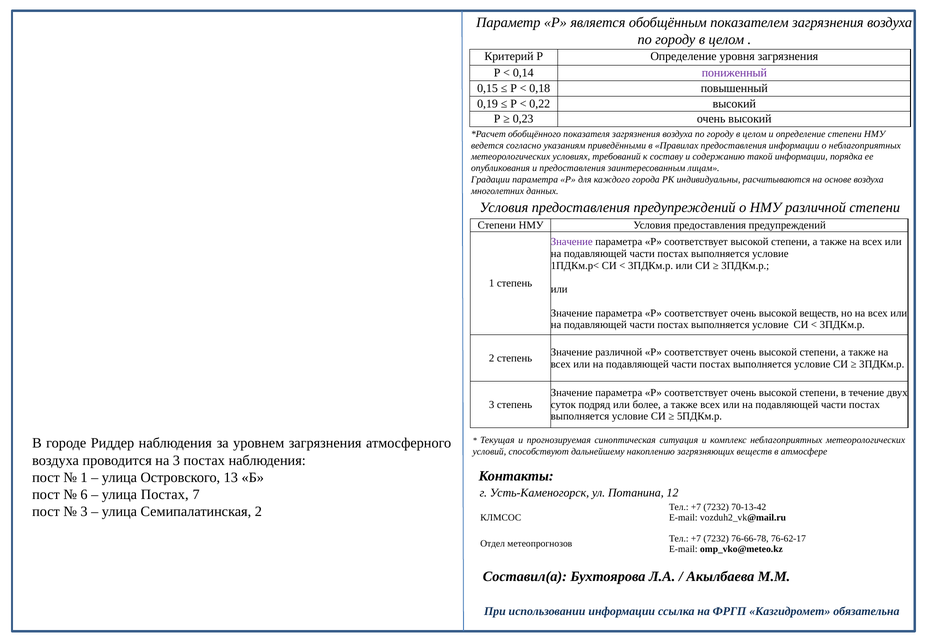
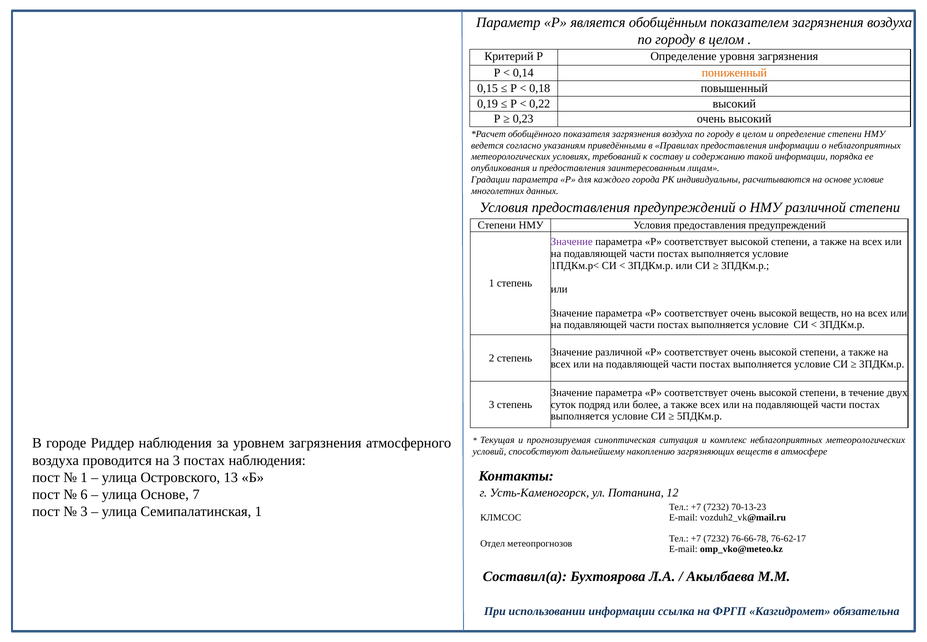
пониженный colour: purple -> orange
основе воздуха: воздуха -> условие
улица Постах: Постах -> Основе
70-13-42: 70-13-42 -> 70-13-23
Семипалатинская 2: 2 -> 1
